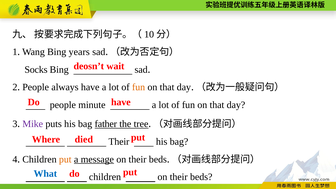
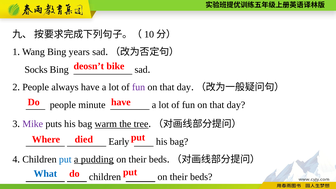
wait: wait -> bike
fun at (139, 87) colour: orange -> purple
father: father -> warm
Their at (119, 142): Their -> Early
put at (65, 159) colour: orange -> blue
message: message -> pudding
